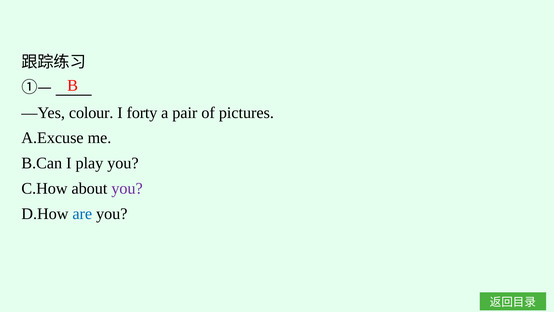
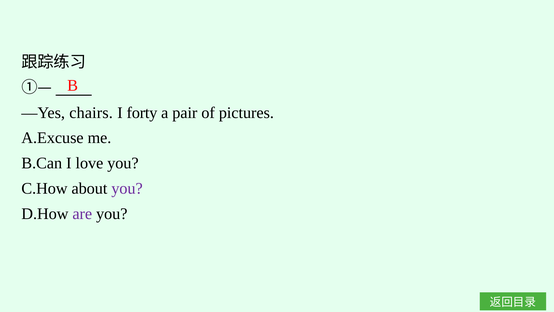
colour: colour -> chairs
play: play -> love
are colour: blue -> purple
